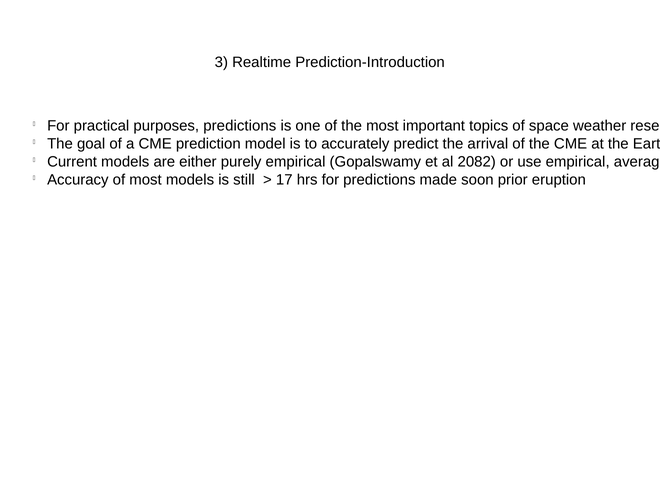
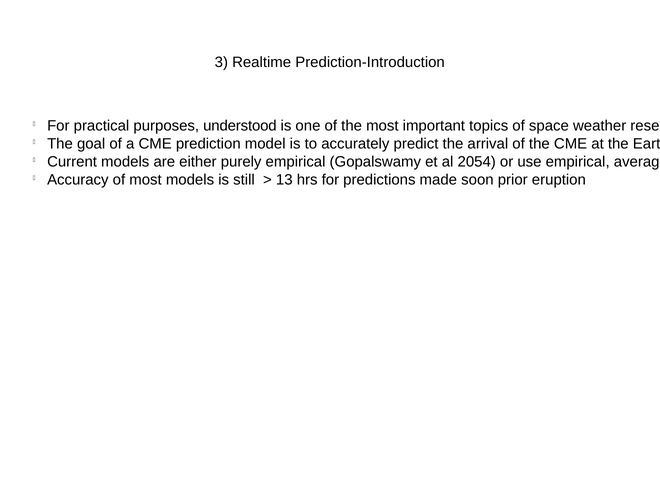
purposes predictions: predictions -> understood
2082: 2082 -> 2054
17: 17 -> 13
